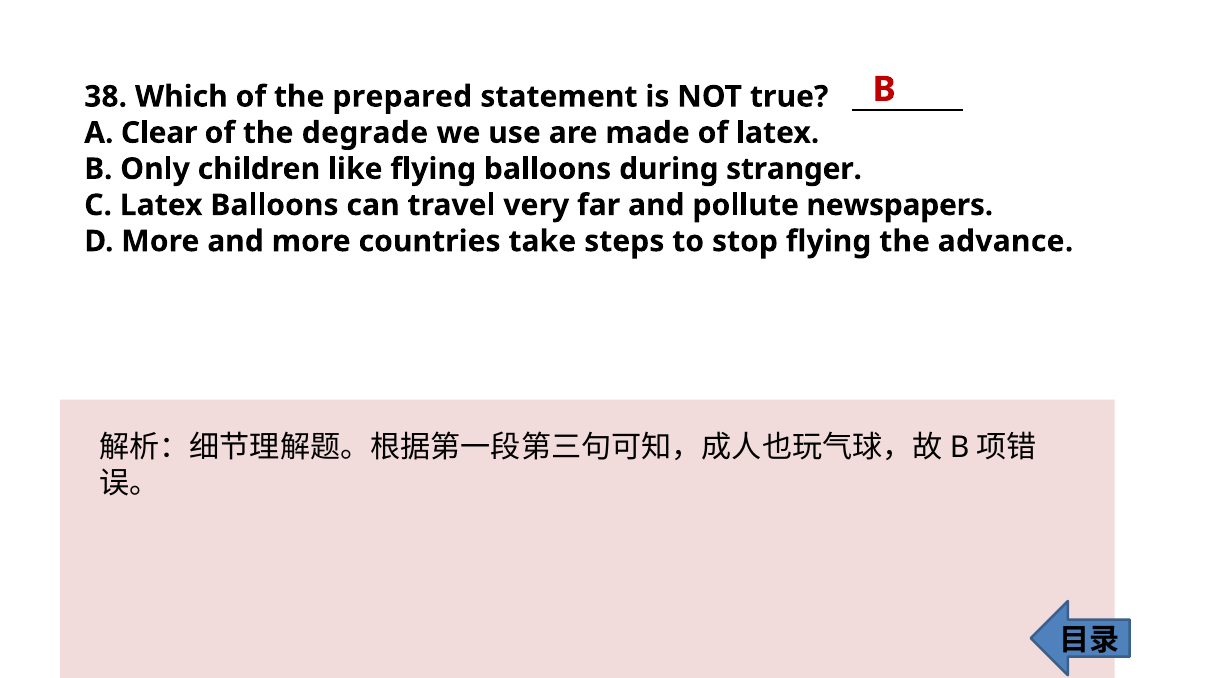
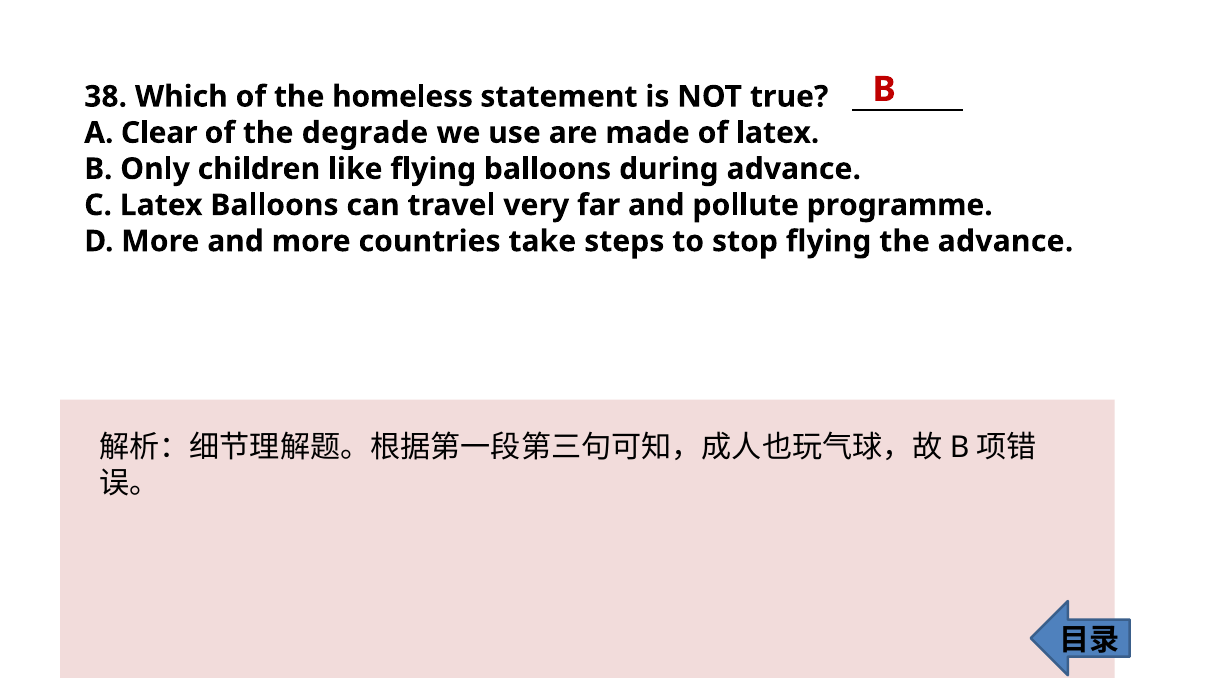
prepared: prepared -> homeless
during stranger: stranger -> advance
newspapers: newspapers -> programme
